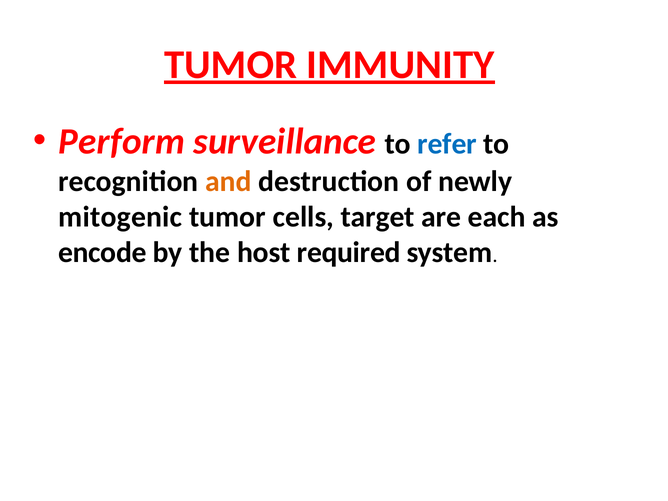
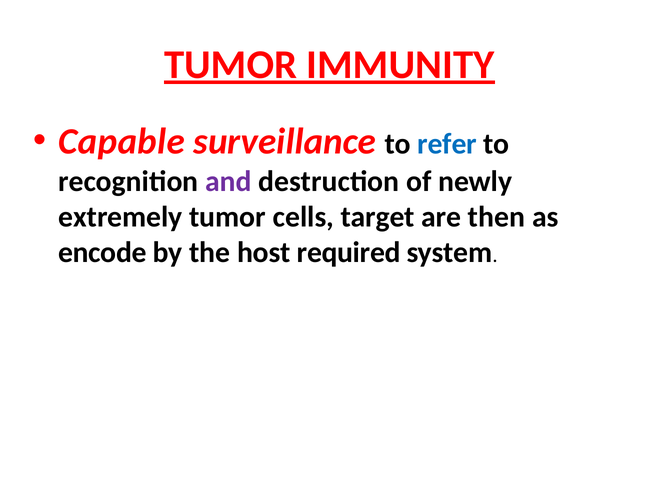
Perform: Perform -> Capable
and colour: orange -> purple
mitogenic: mitogenic -> extremely
each: each -> then
